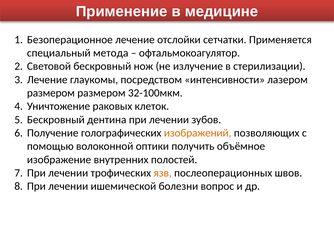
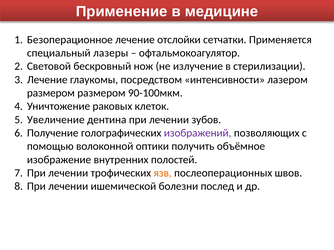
метода: метода -> лазеры
32-100мкм: 32-100мкм -> 90-100мкм
Бескровный at (56, 120): Бескровный -> Увеличение
изображений colour: orange -> purple
вопрос: вопрос -> послед
